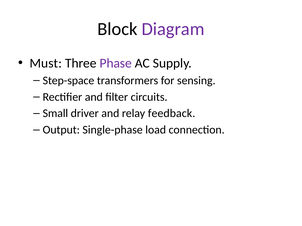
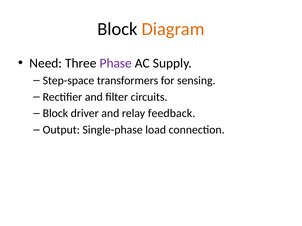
Diagram colour: purple -> orange
Must: Must -> Need
Small at (55, 114): Small -> Block
